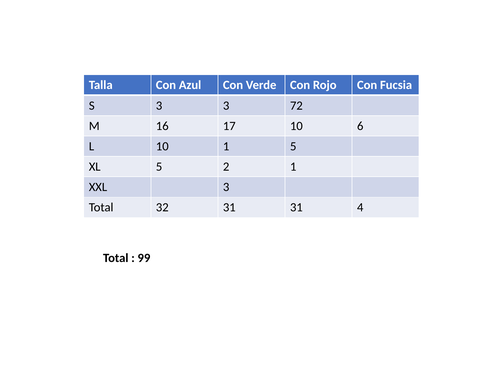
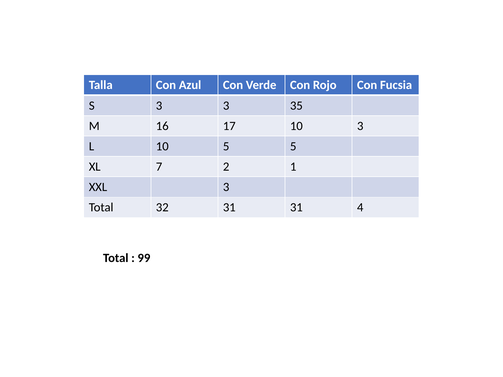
72: 72 -> 35
10 6: 6 -> 3
10 1: 1 -> 5
XL 5: 5 -> 7
